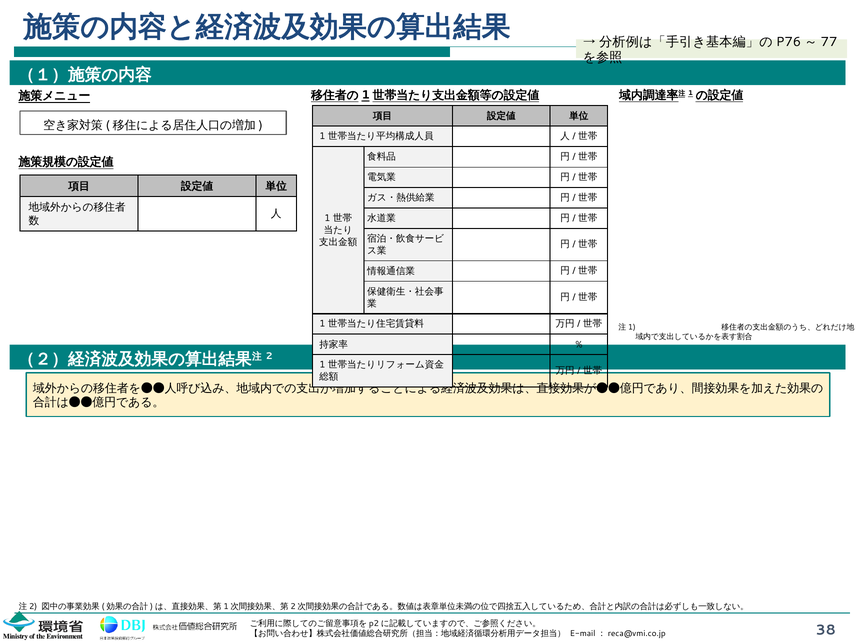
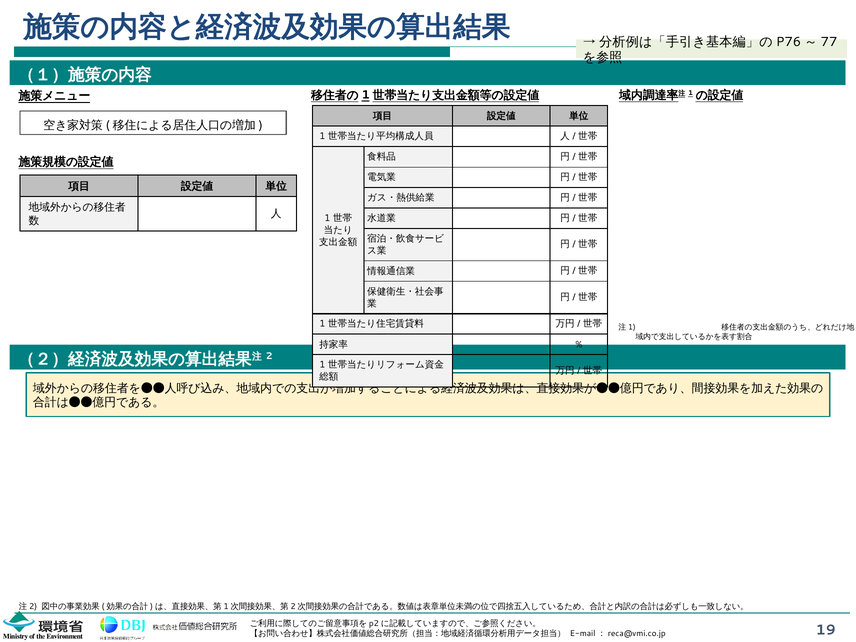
38: 38 -> 19
